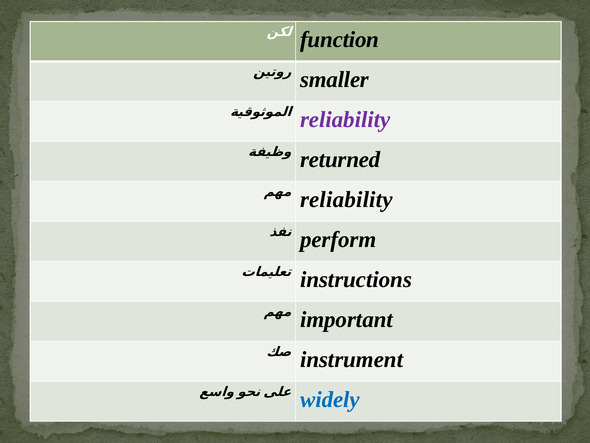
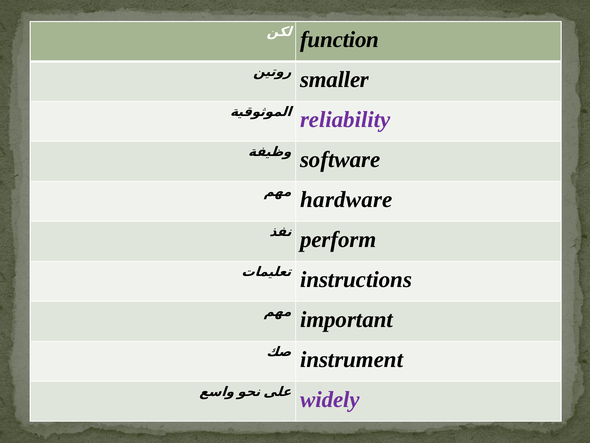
returned: returned -> software
reliability at (346, 199): reliability -> hardware
widely colour: blue -> purple
